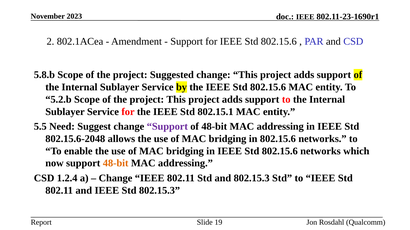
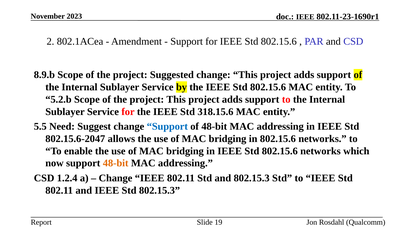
5.8.b: 5.8.b -> 8.9.b
802.15.1: 802.15.1 -> 318.15.6
Support at (167, 127) colour: purple -> blue
802.15.6-2048: 802.15.6-2048 -> 802.15.6-2047
